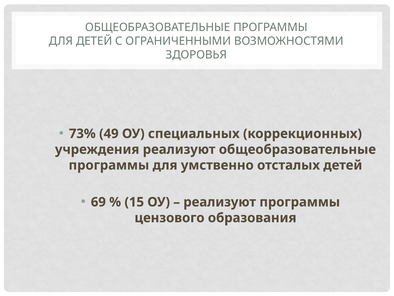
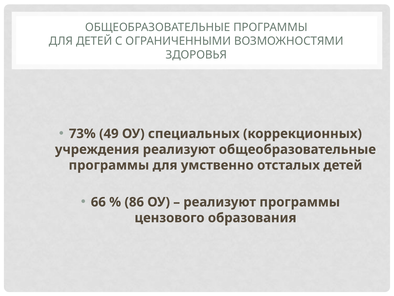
69: 69 -> 66
15: 15 -> 86
